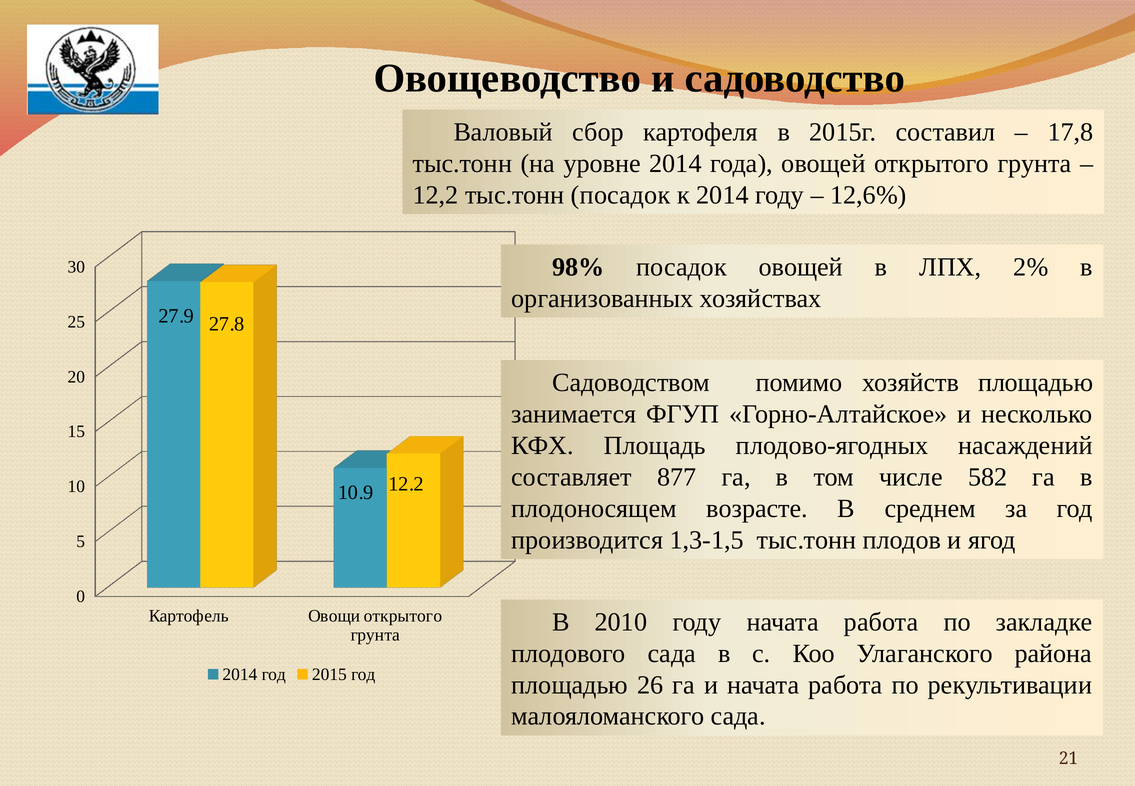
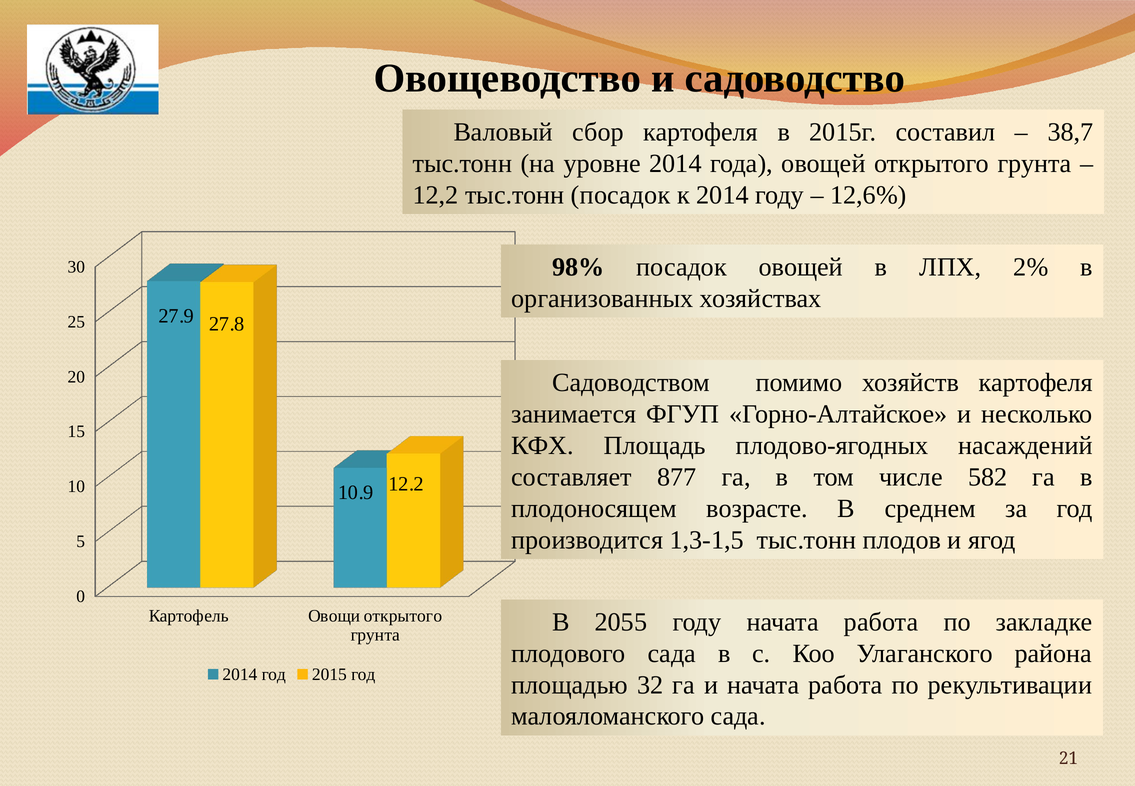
17,8: 17,8 -> 38,7
хозяйств площадью: площадью -> картофеля
2010: 2010 -> 2055
26: 26 -> 32
